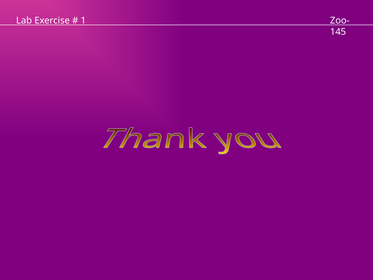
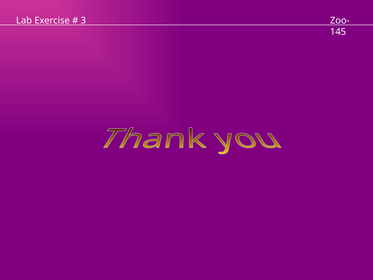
1: 1 -> 3
